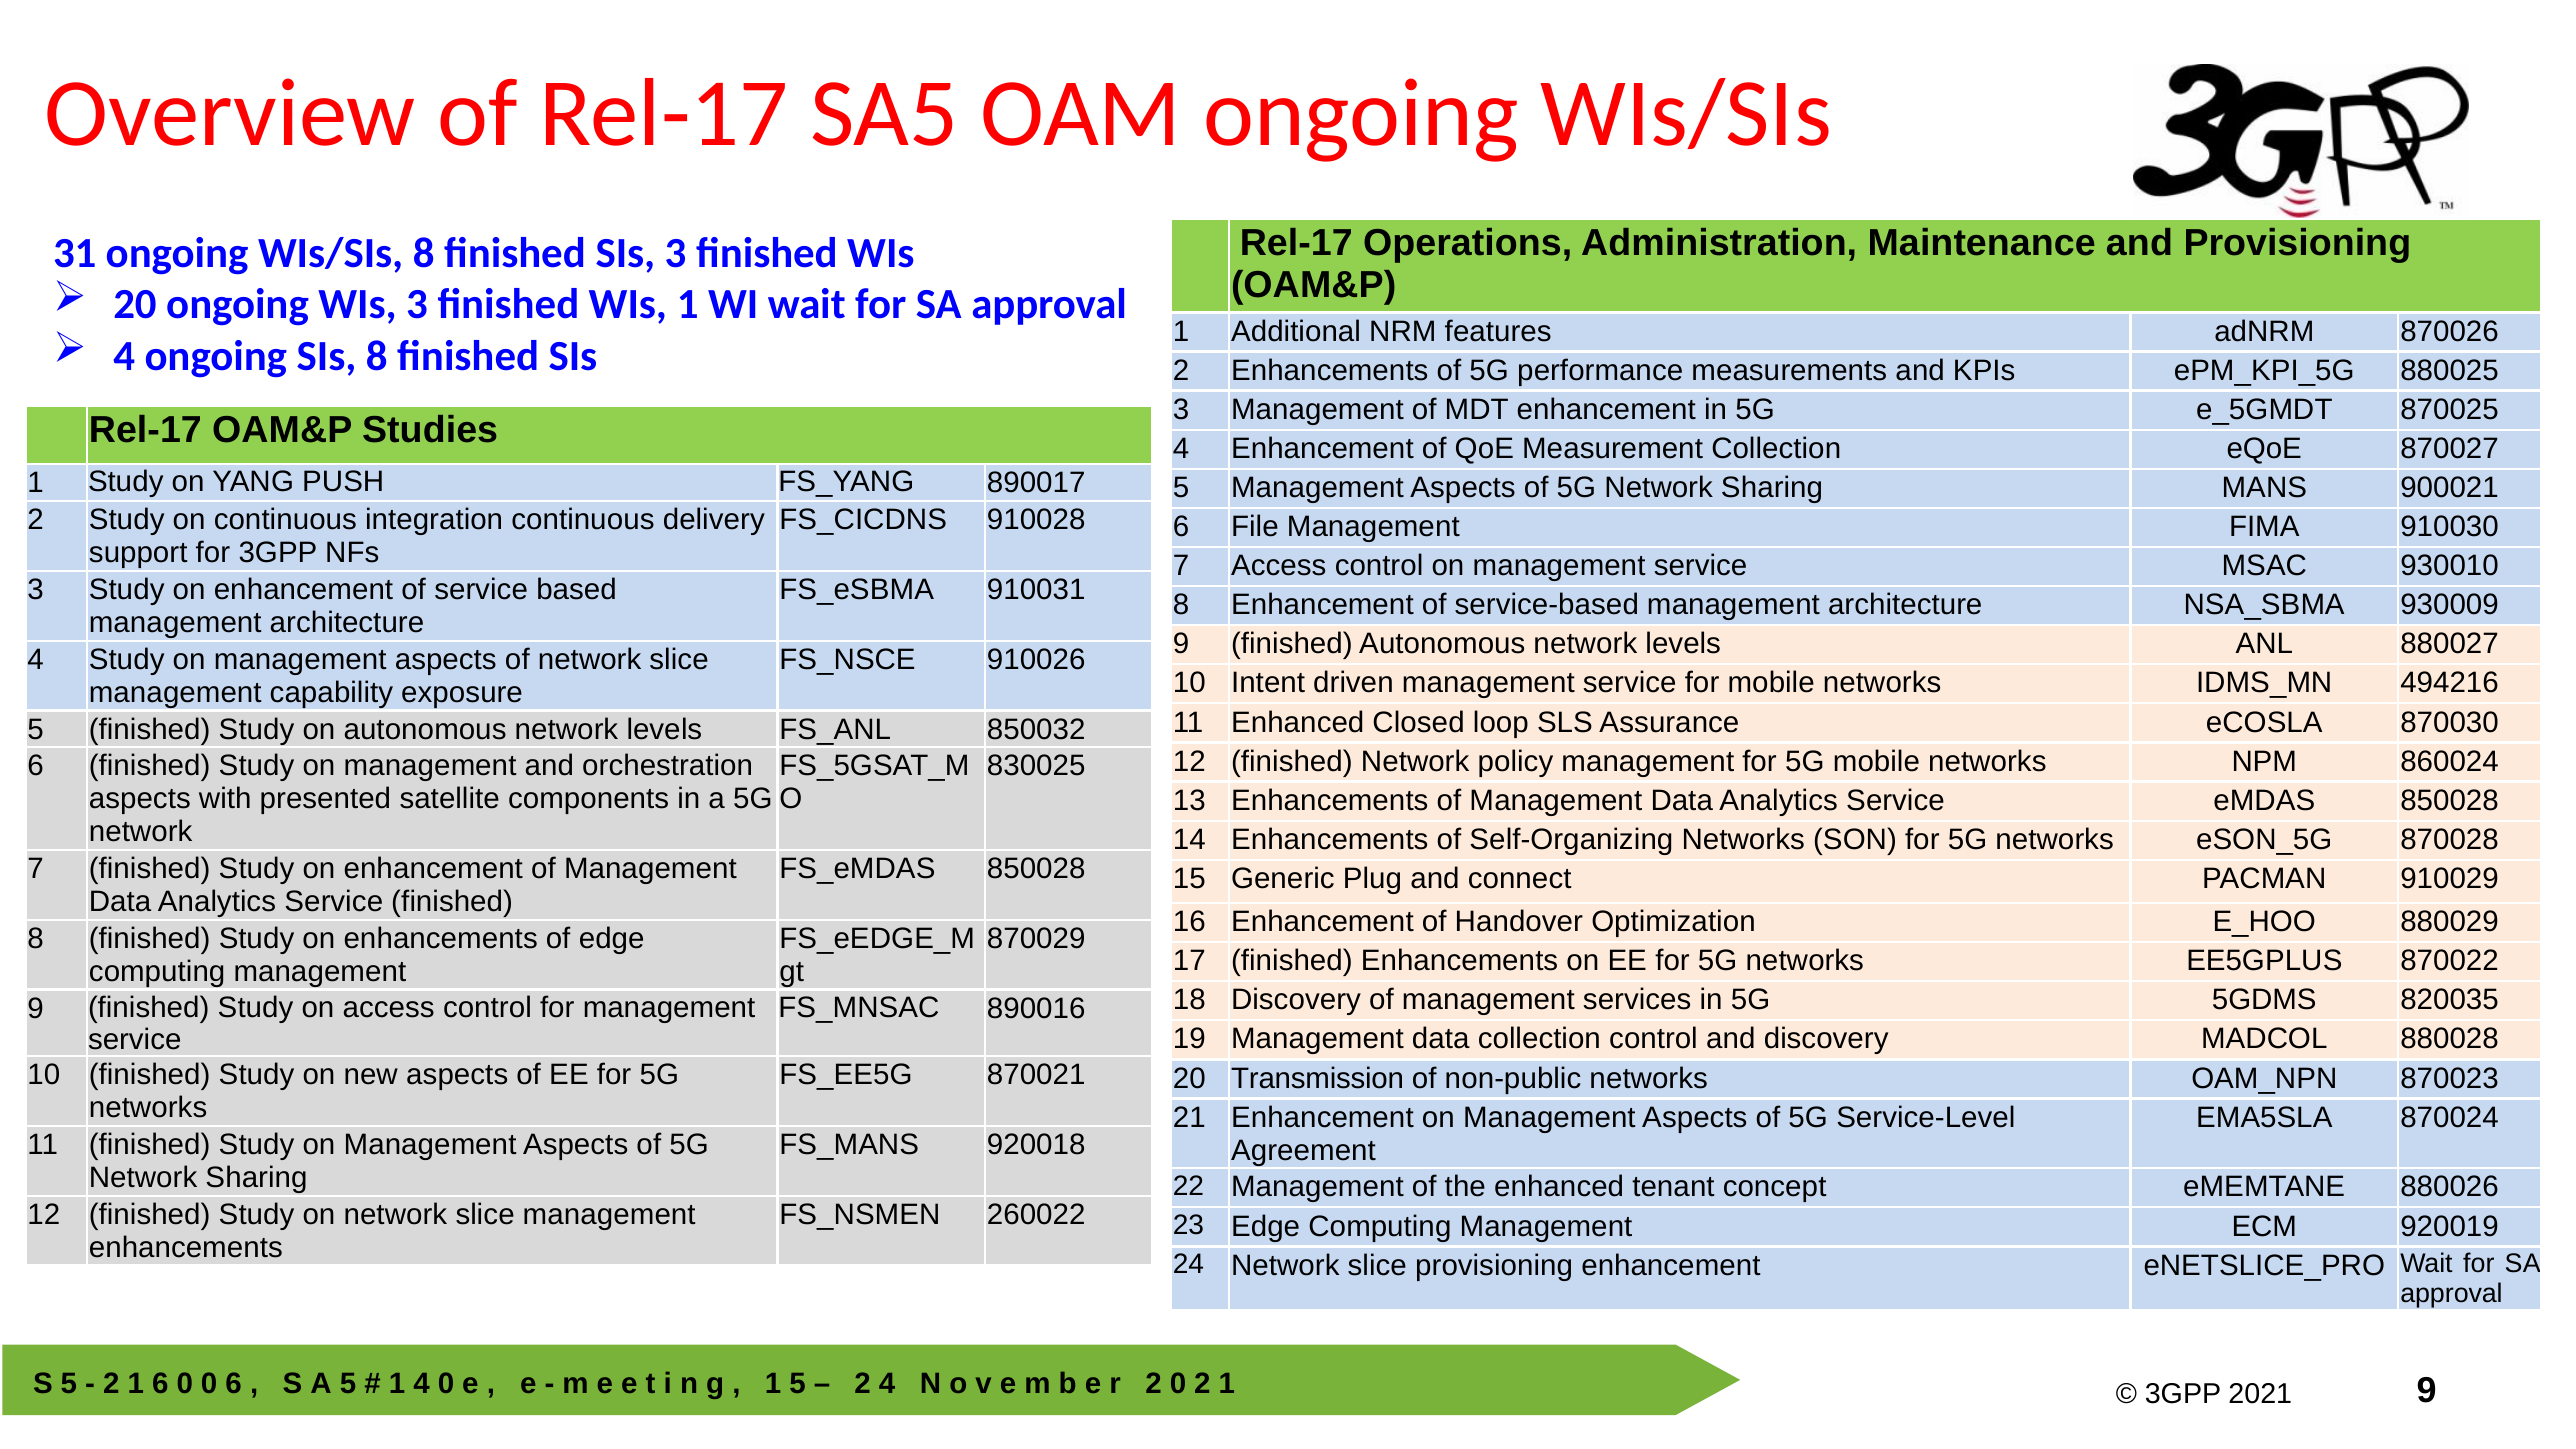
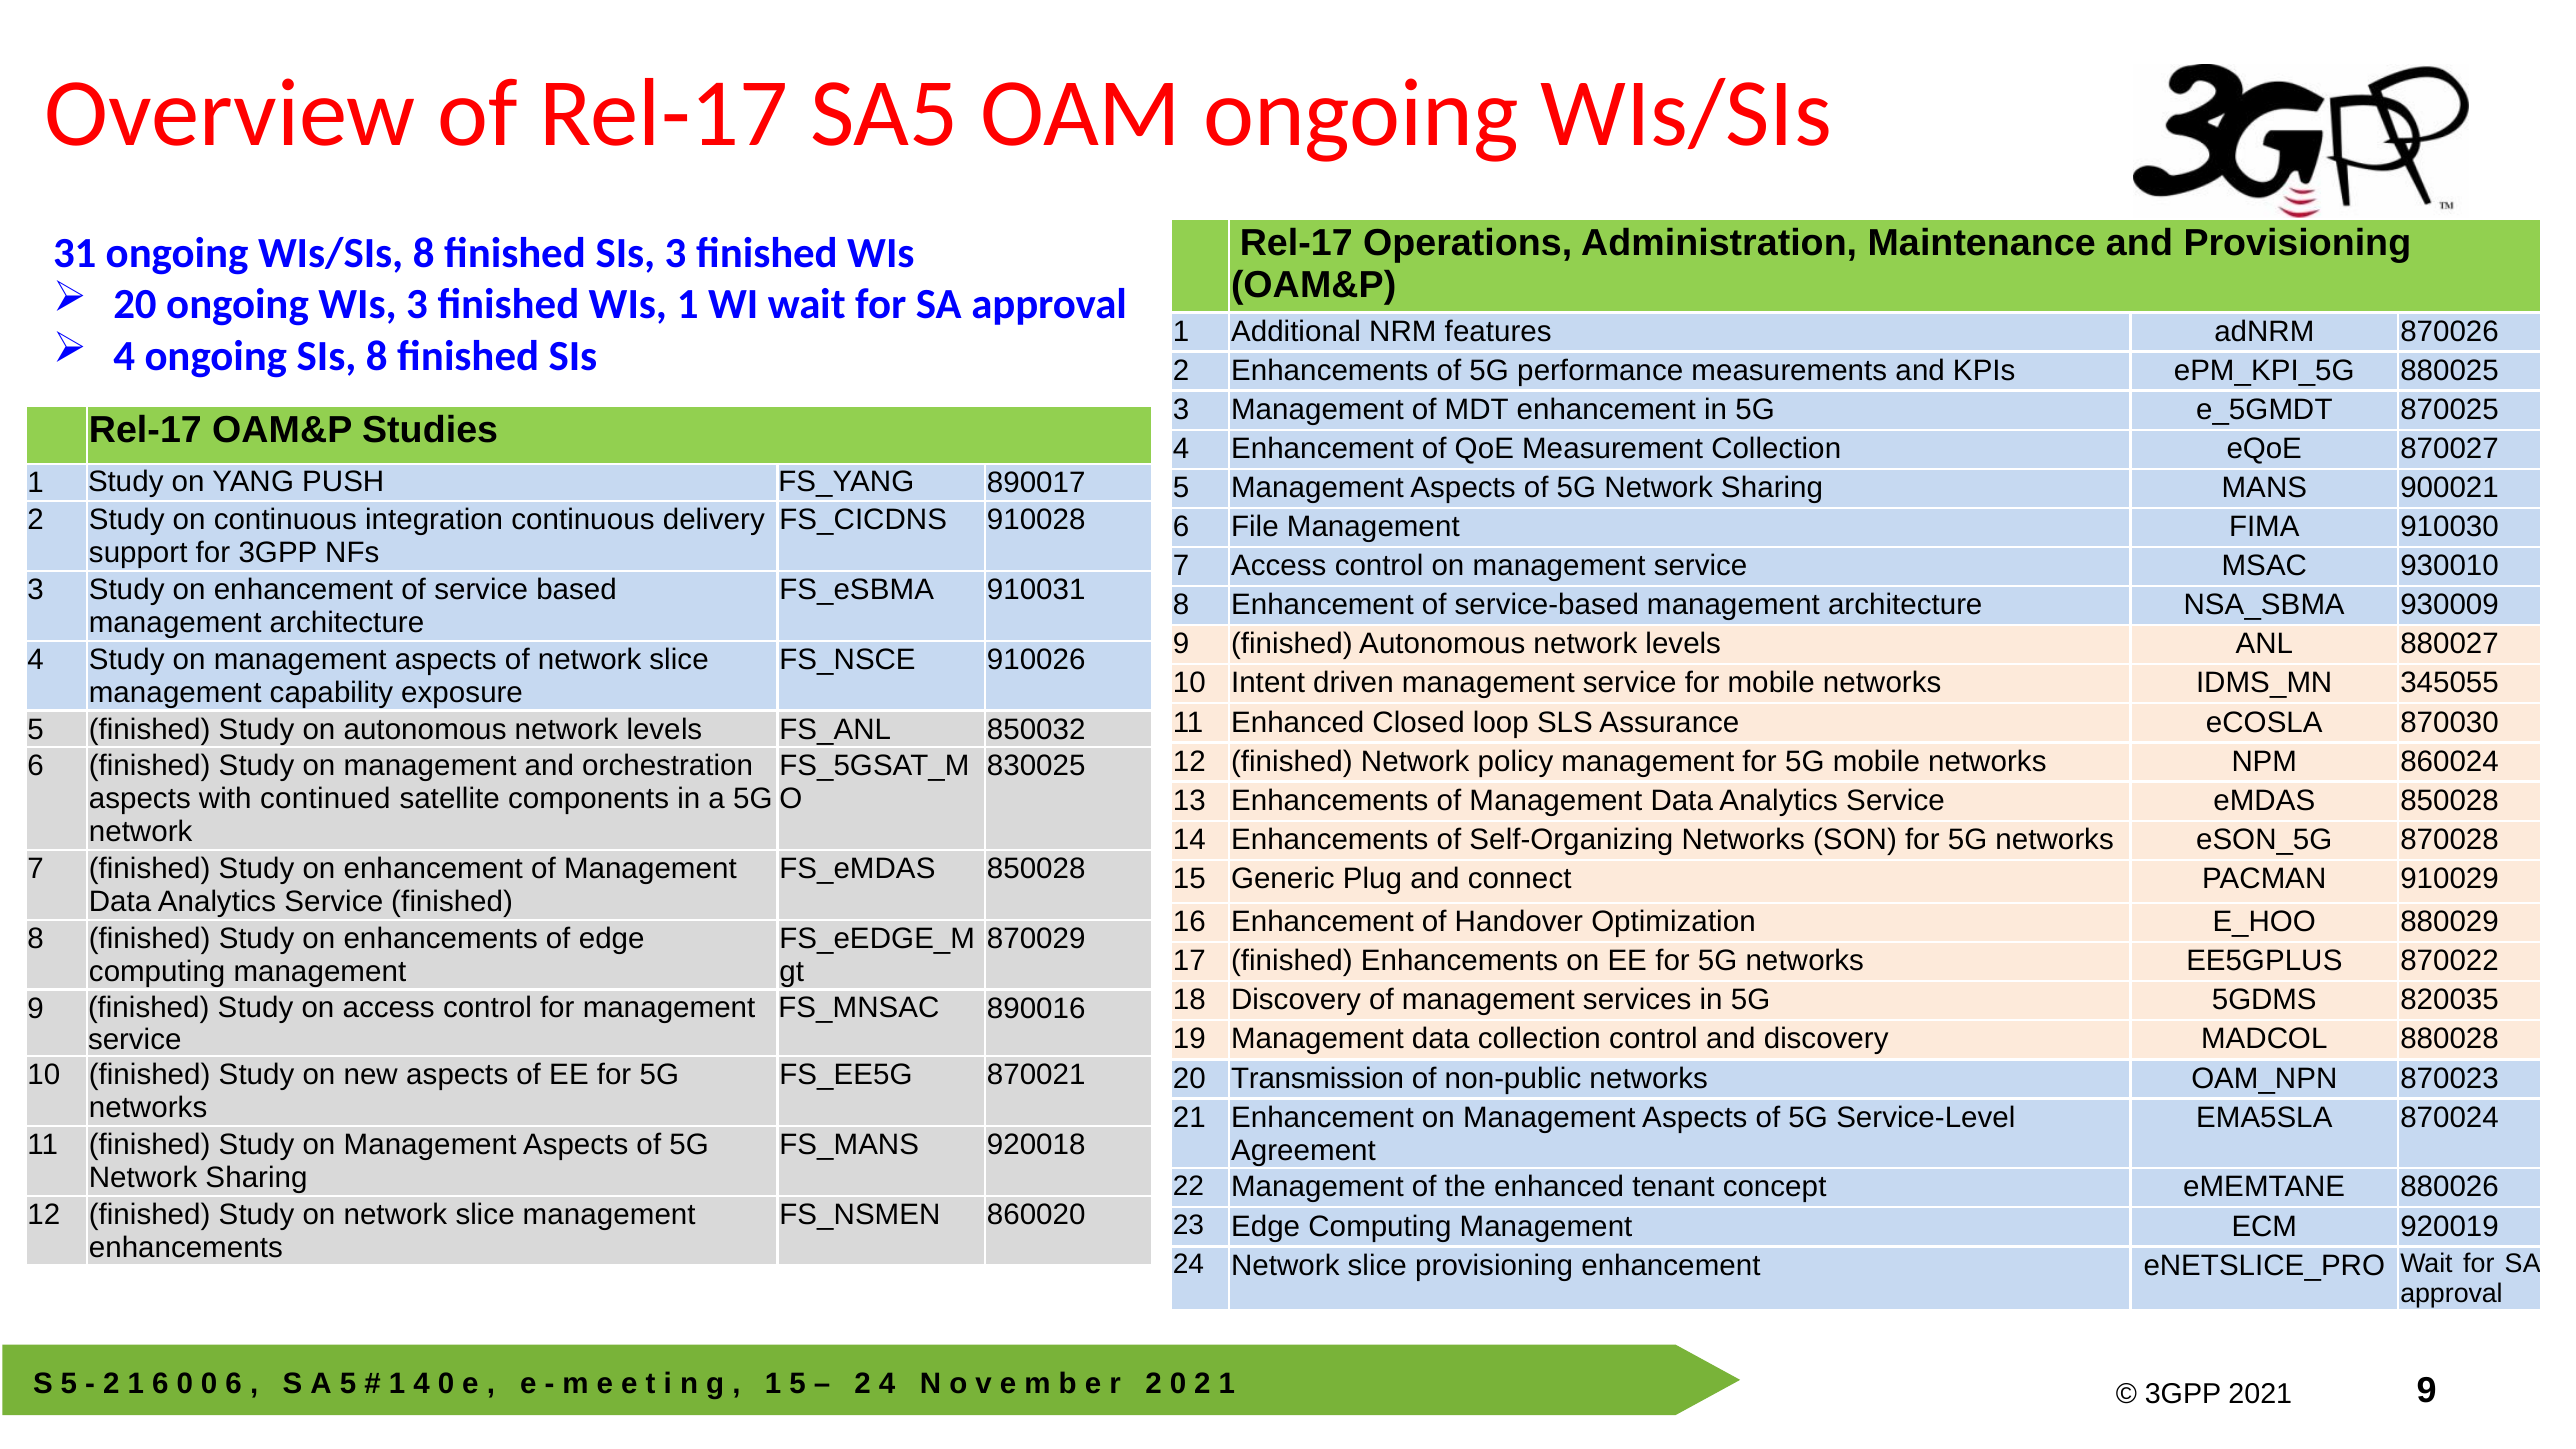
494216: 494216 -> 345055
presented: presented -> continued
260022: 260022 -> 860020
